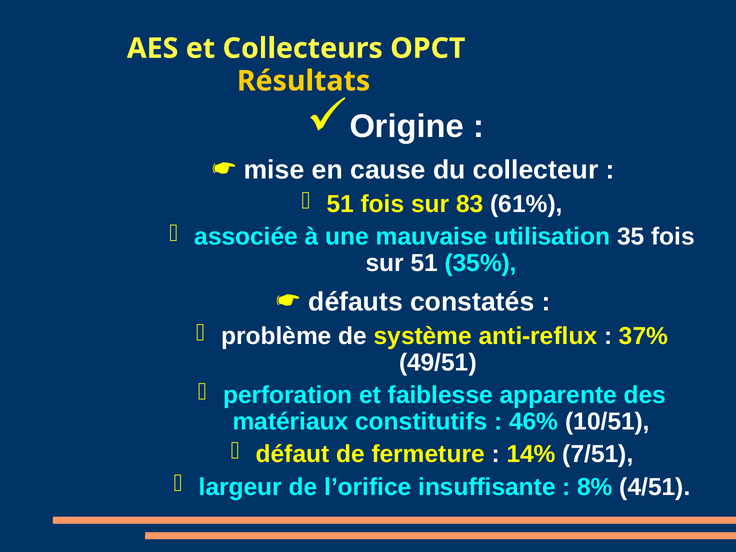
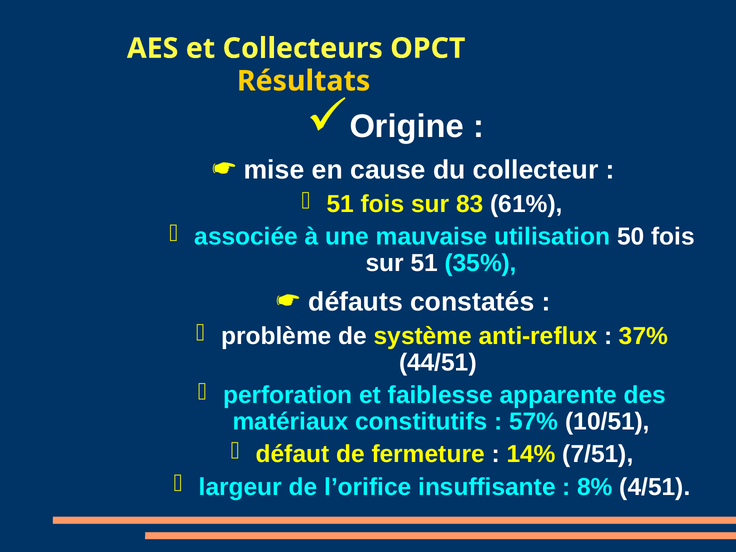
35: 35 -> 50
49/51: 49/51 -> 44/51
46%: 46% -> 57%
